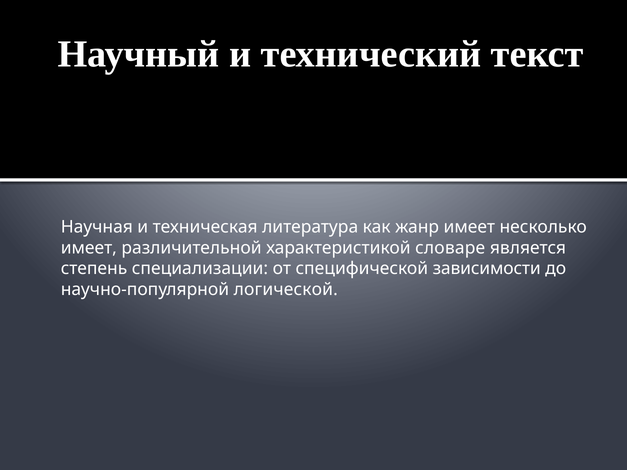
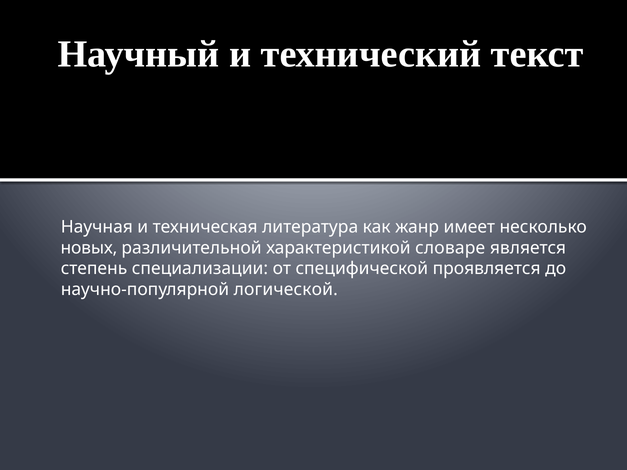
имеет at (89, 248): имеет -> новых
зависимости: зависимости -> проявляется
